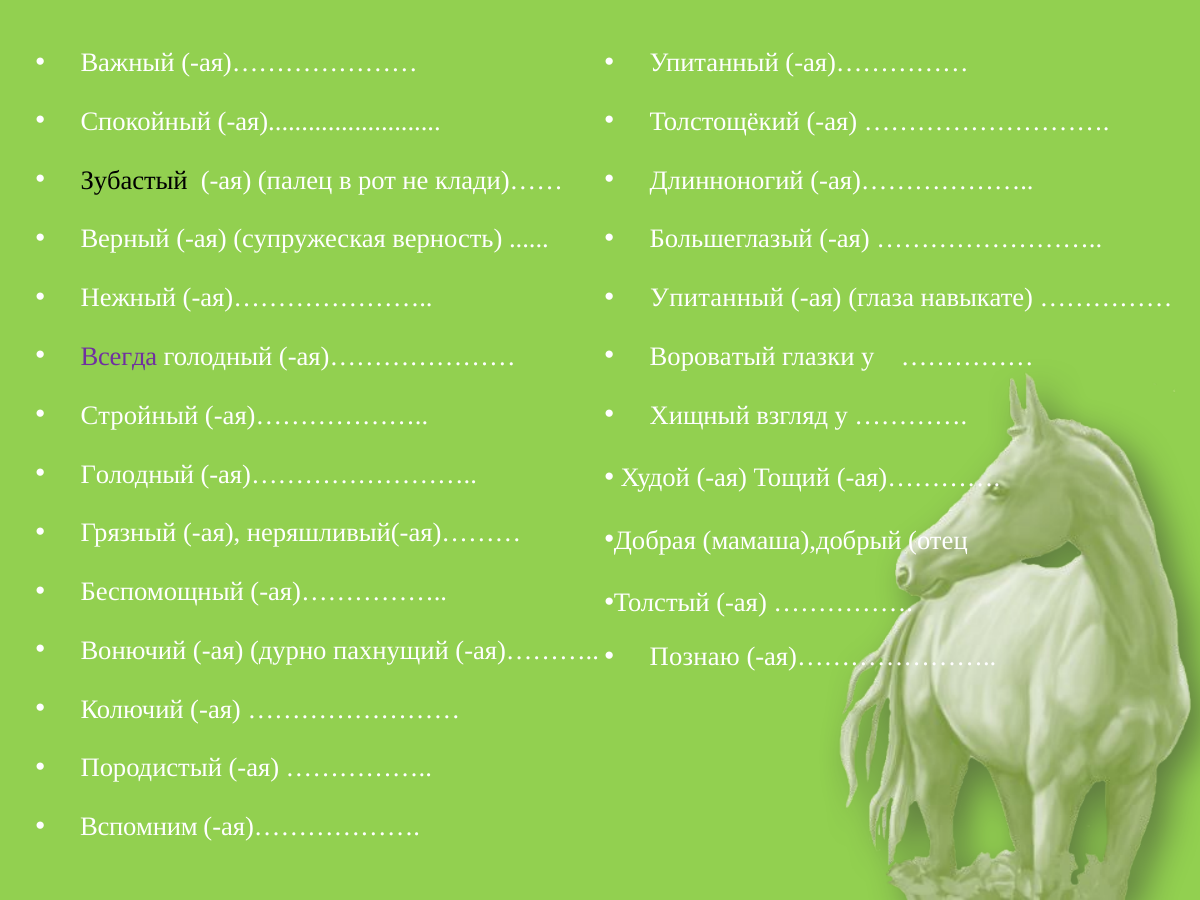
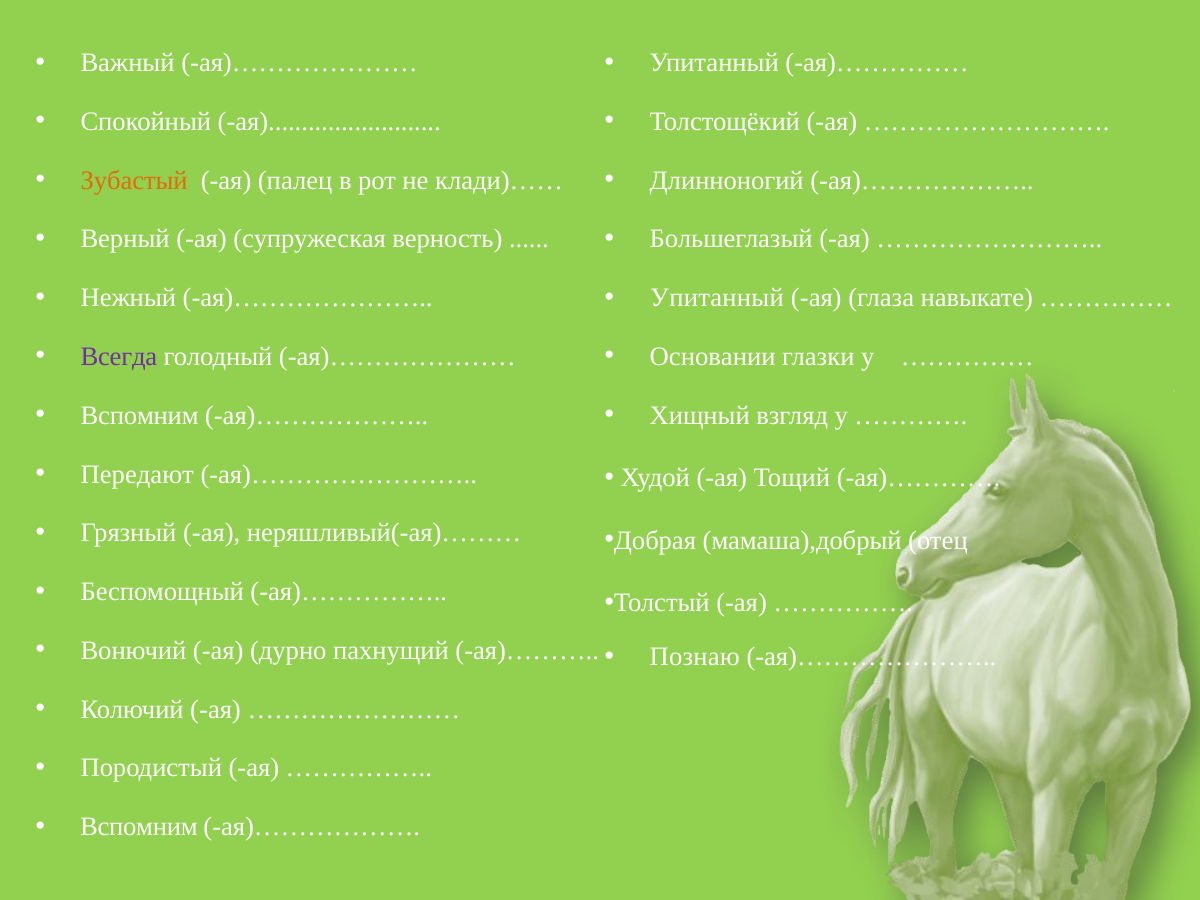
Зубастый colour: black -> orange
Вороватый: Вороватый -> Основании
Стройный at (139, 415): Стройный -> Вспомним
Голодный at (137, 474): Голодный -> Передают
